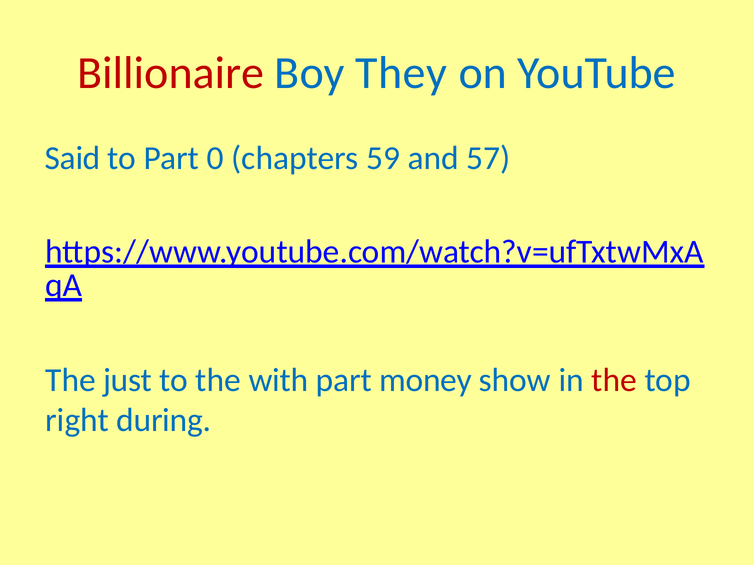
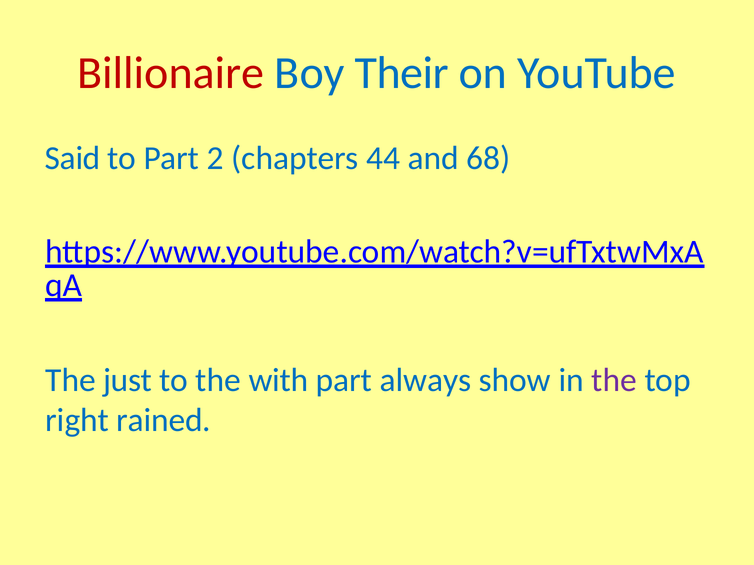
They: They -> Their
0: 0 -> 2
59: 59 -> 44
57: 57 -> 68
money: money -> always
the at (614, 380) colour: red -> purple
during: during -> rained
